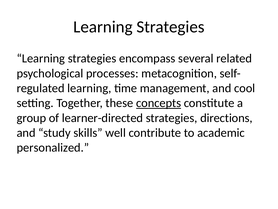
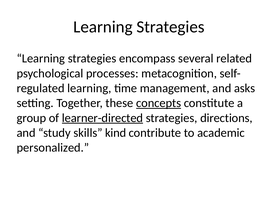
cool: cool -> asks
learner-directed underline: none -> present
well: well -> kind
